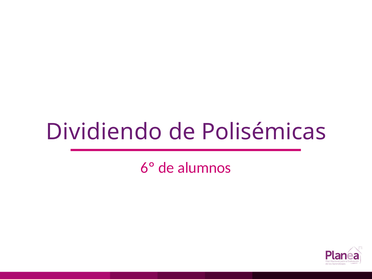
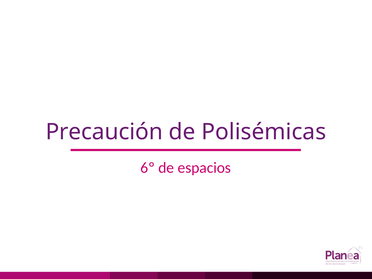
Dividiendo: Dividiendo -> Precaución
alumnos: alumnos -> espacios
